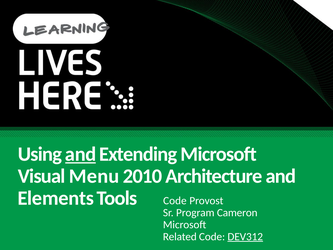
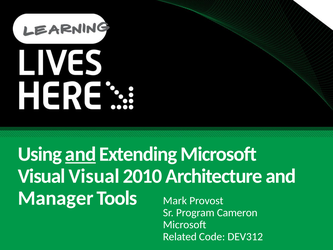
Visual Menu: Menu -> Visual
Elements: Elements -> Manager
Tools Code: Code -> Mark
DEV312 underline: present -> none
